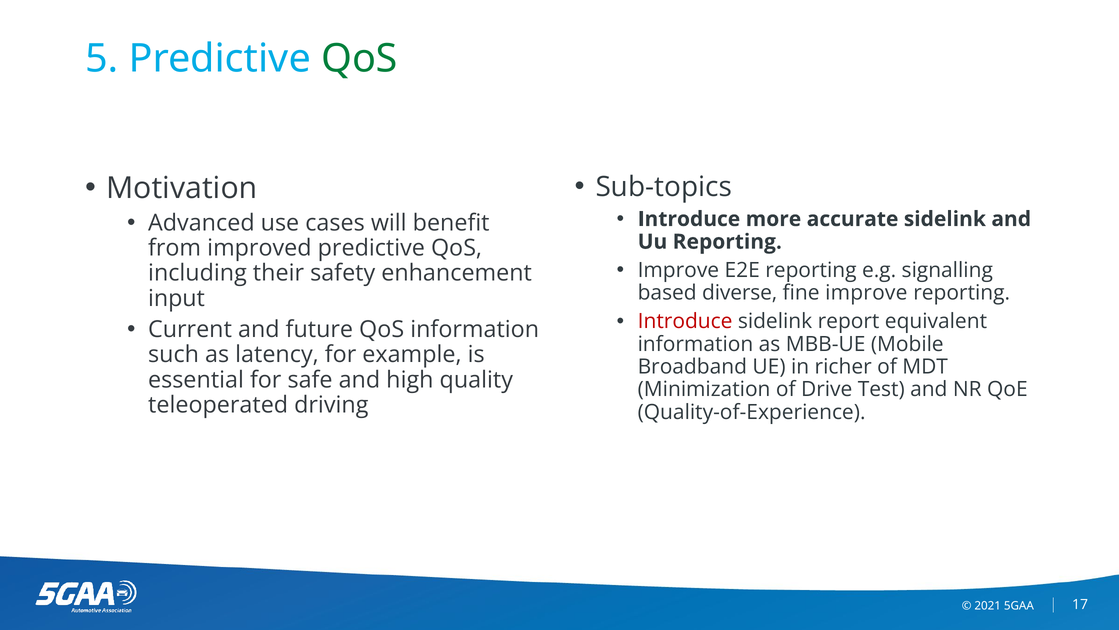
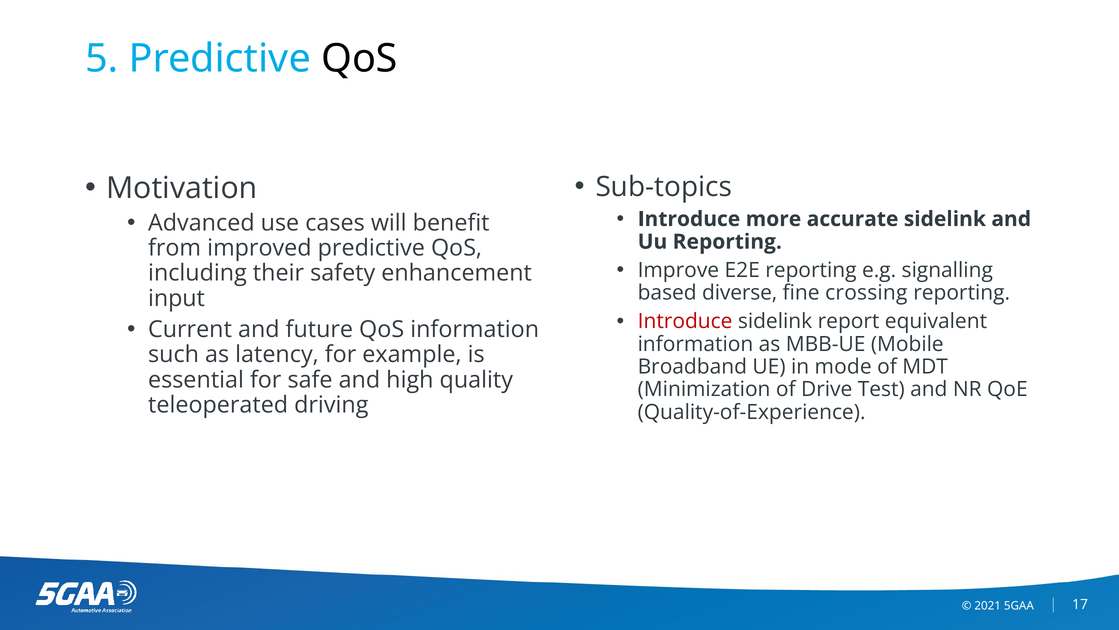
QoS at (359, 59) colour: green -> black
fine improve: improve -> crossing
richer: richer -> mode
